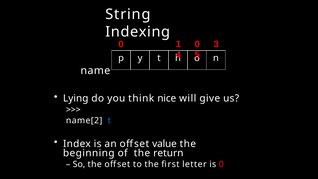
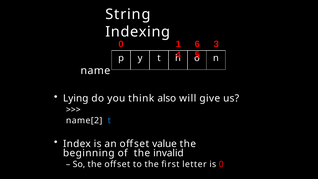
1 0: 0 -> 6
nice: nice -> also
return: return -> invalid
